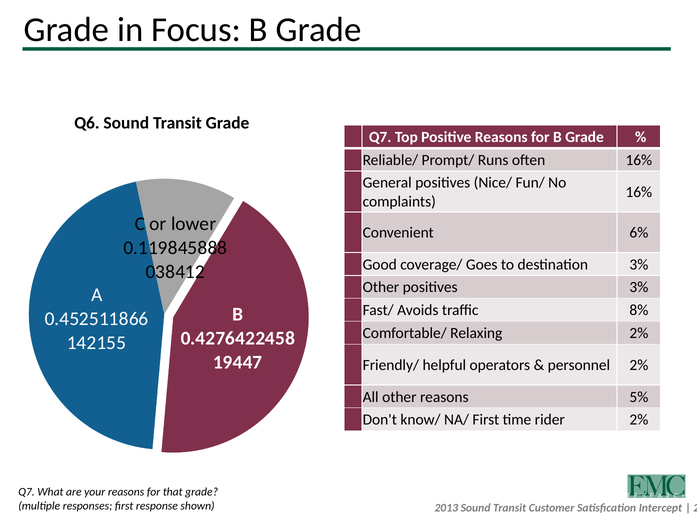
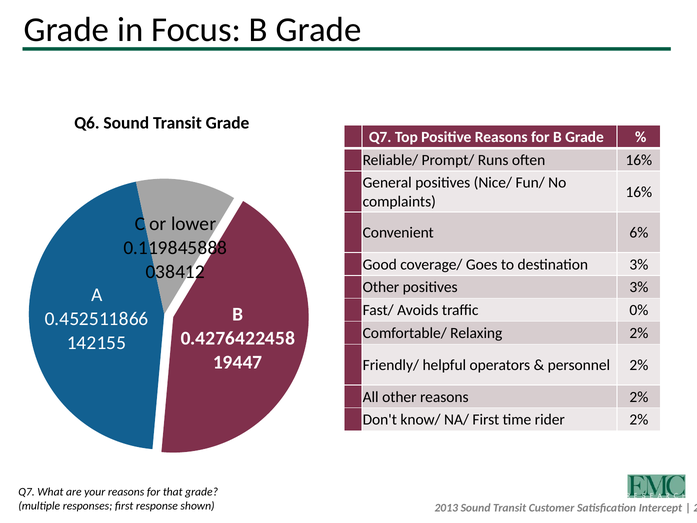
8%: 8% -> 0%
reasons 5%: 5% -> 2%
